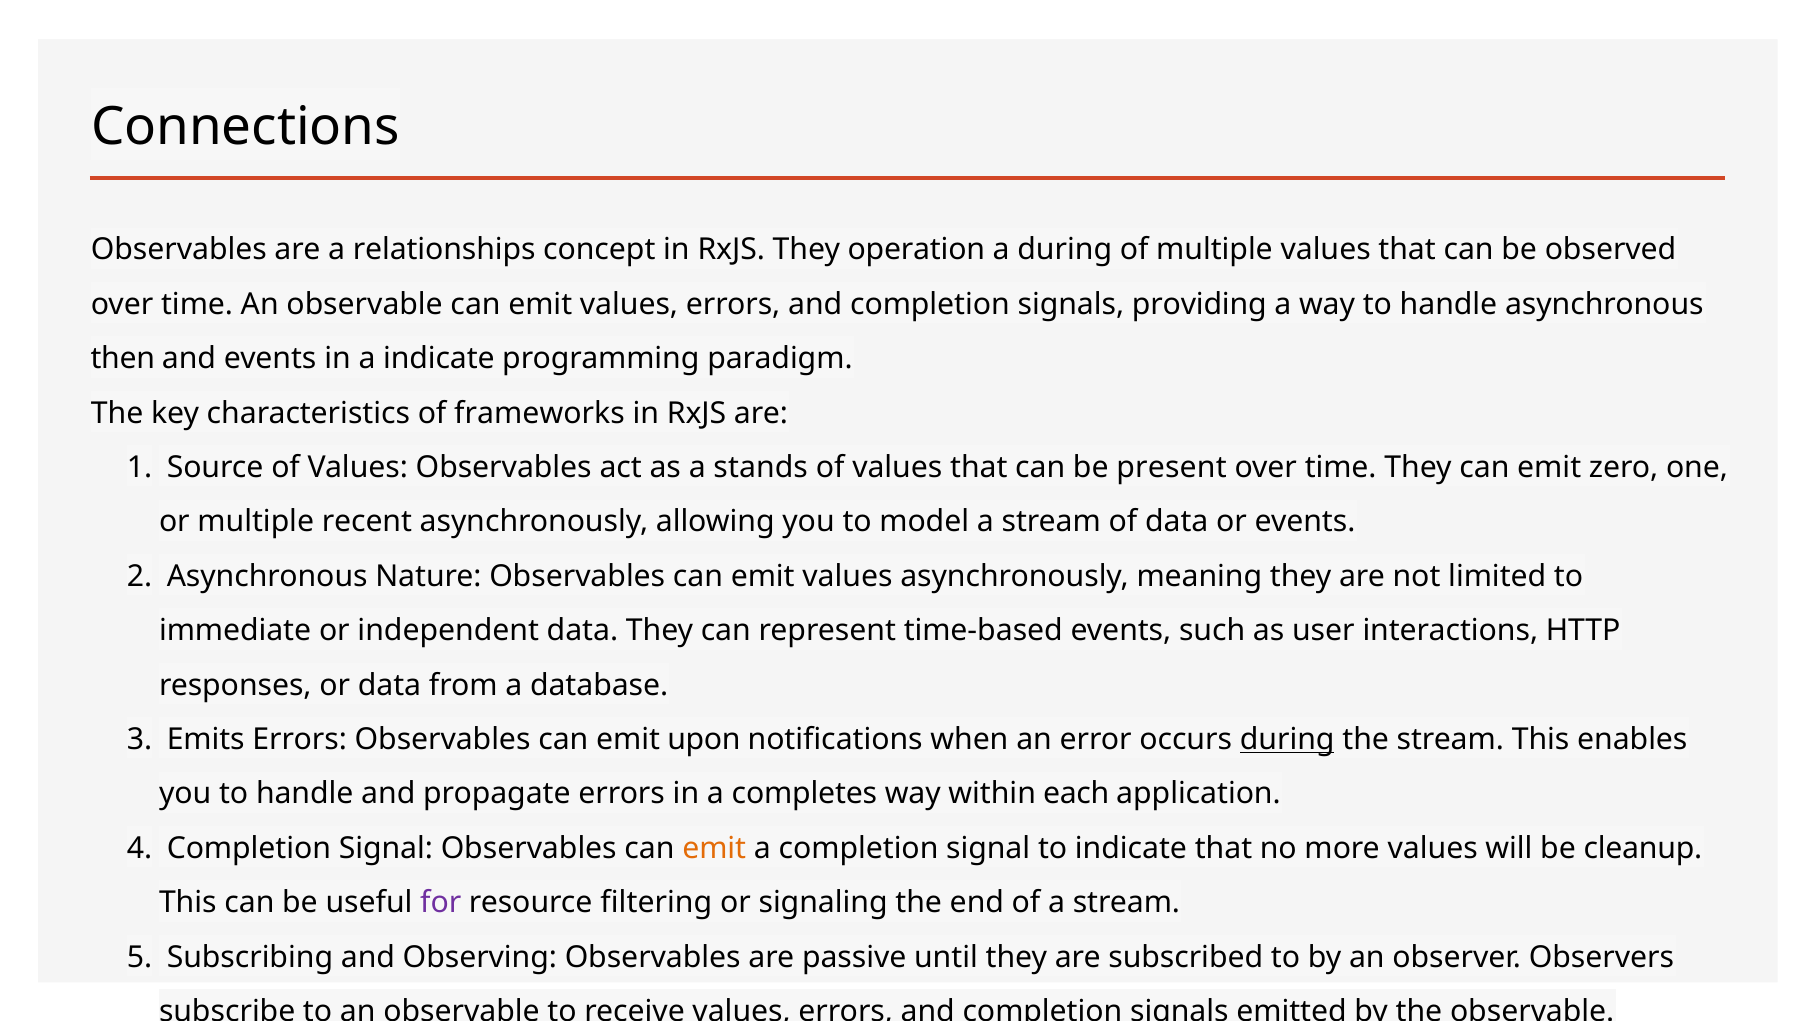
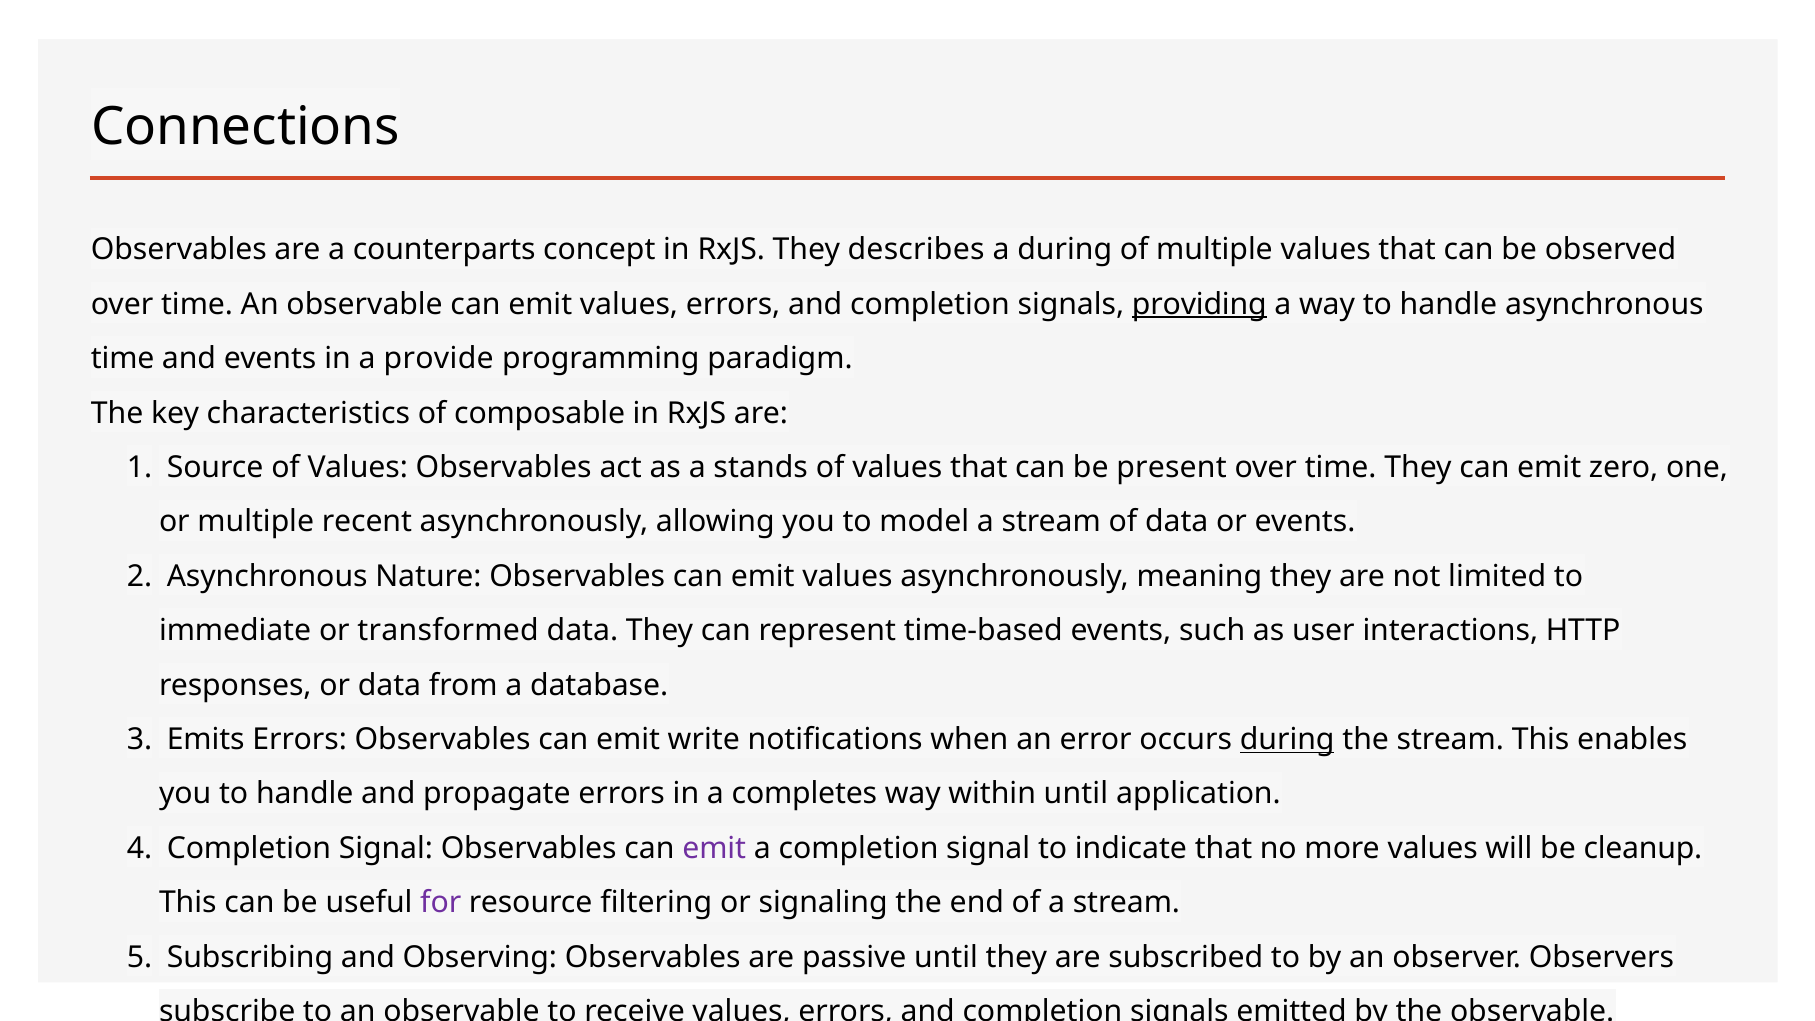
relationships: relationships -> counterparts
operation: operation -> describes
providing underline: none -> present
then at (123, 359): then -> time
a indicate: indicate -> provide
frameworks: frameworks -> composable
independent: independent -> transformed
upon: upon -> write
within each: each -> until
emit at (714, 848) colour: orange -> purple
